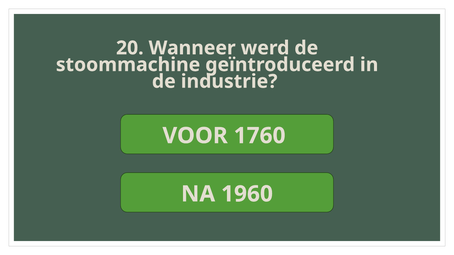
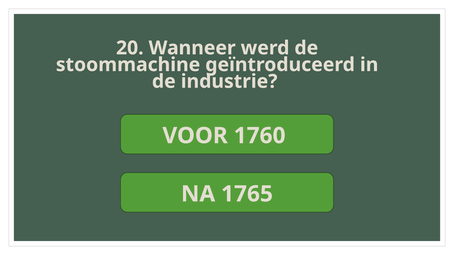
1960: 1960 -> 1765
